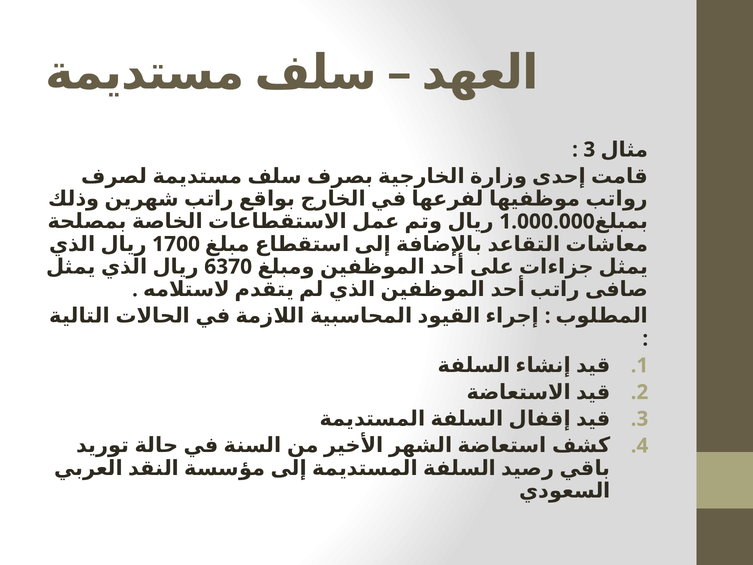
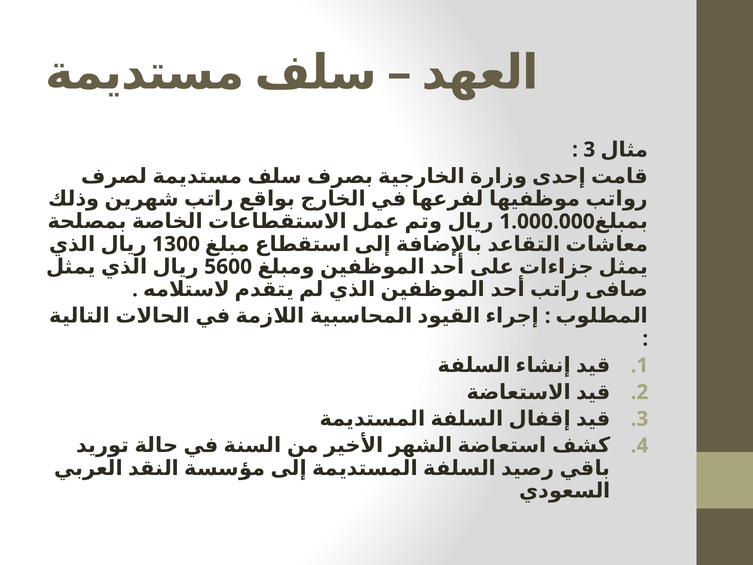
1700: 1700 -> 1300
6370: 6370 -> 5600
